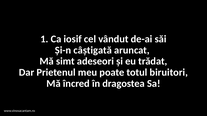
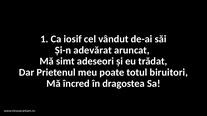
câștigată: câștigată -> adevărat
